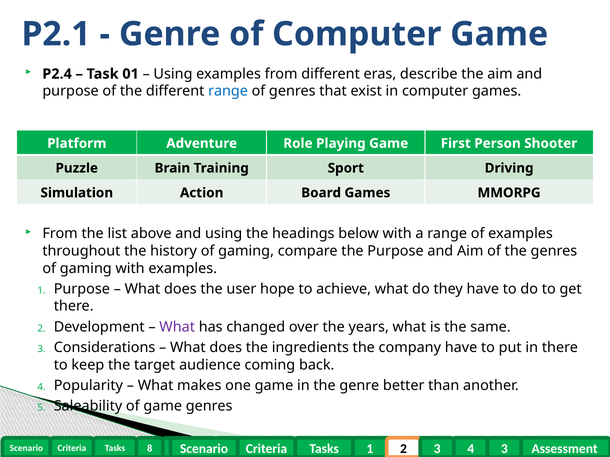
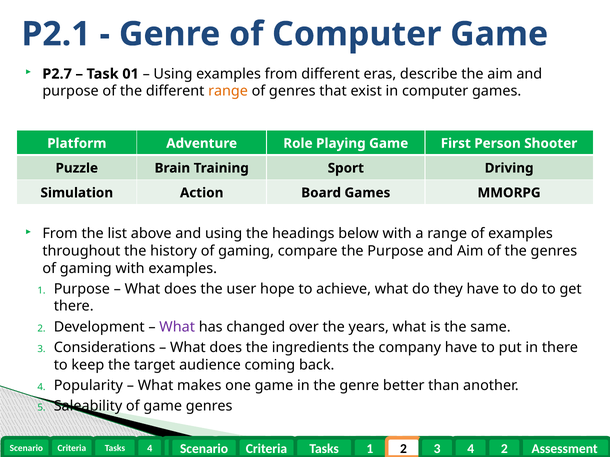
P2.4: P2.4 -> P2.7
range at (228, 91) colour: blue -> orange
3 at (504, 449): 3 -> 2
Tasks 8: 8 -> 4
